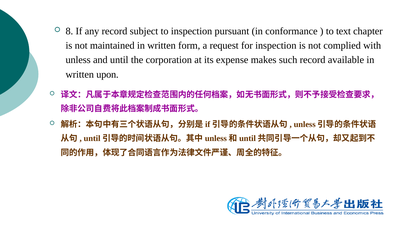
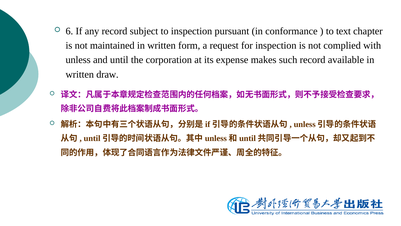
8: 8 -> 6
upon: upon -> draw
